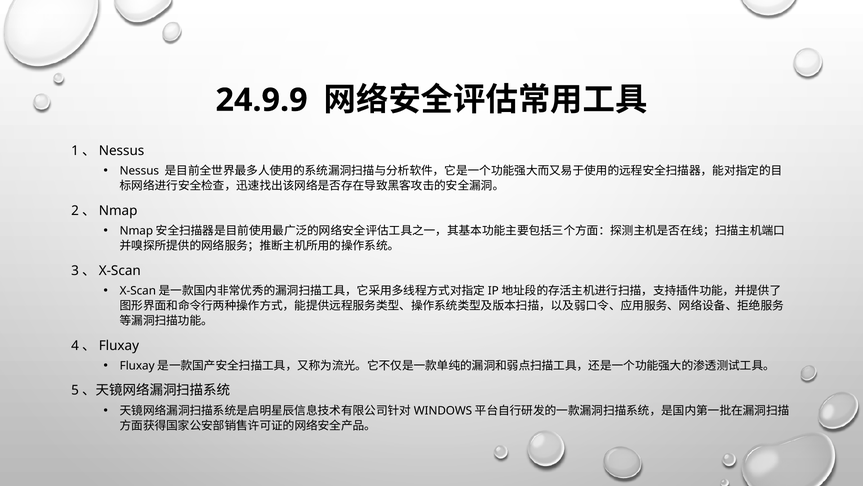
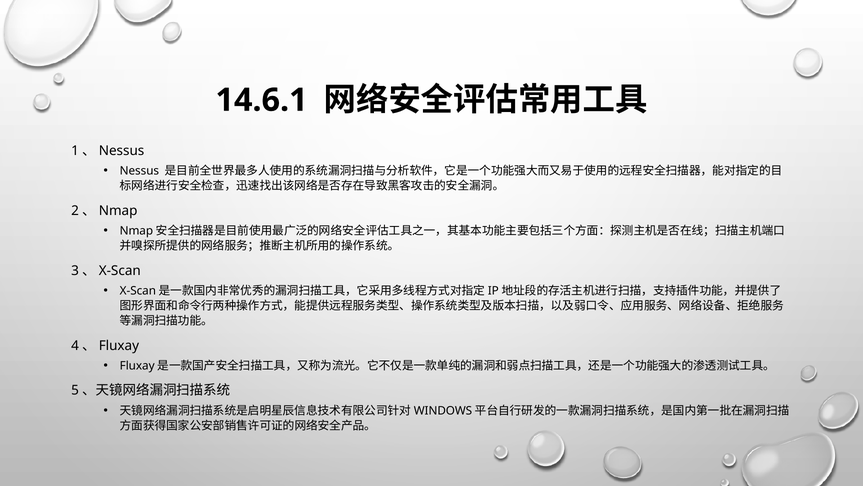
24.9.9: 24.9.9 -> 14.6.1
